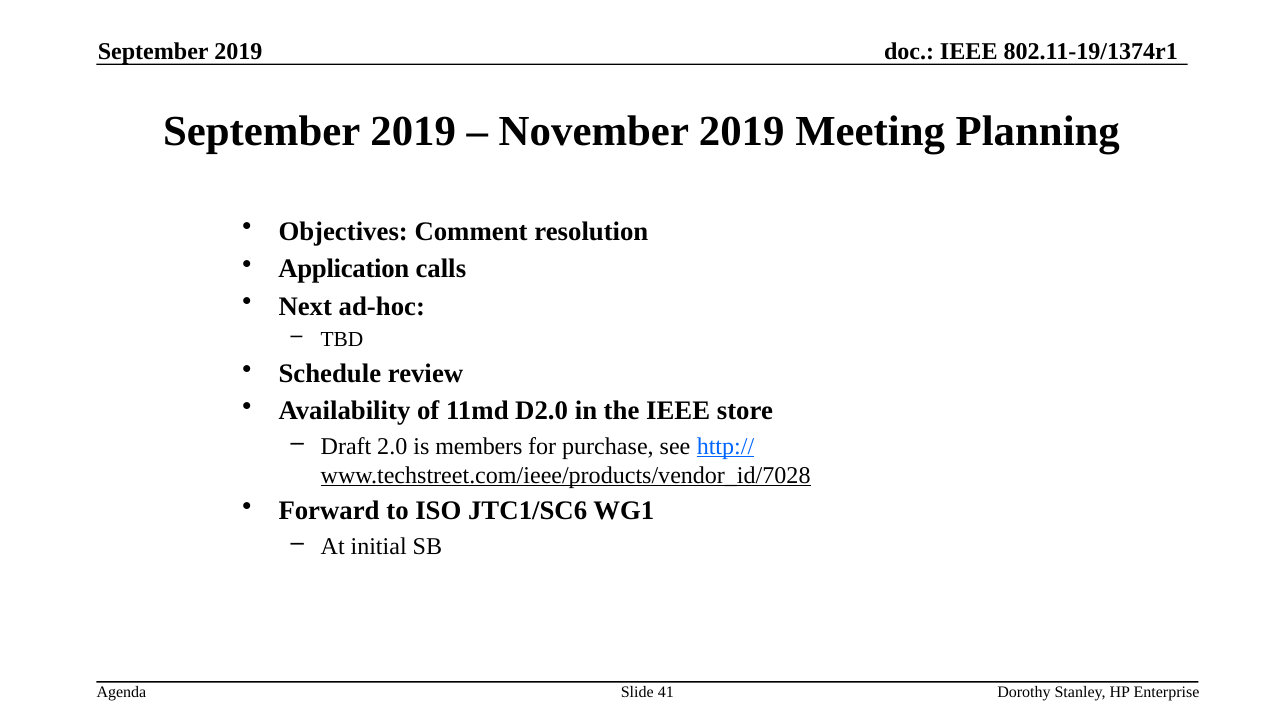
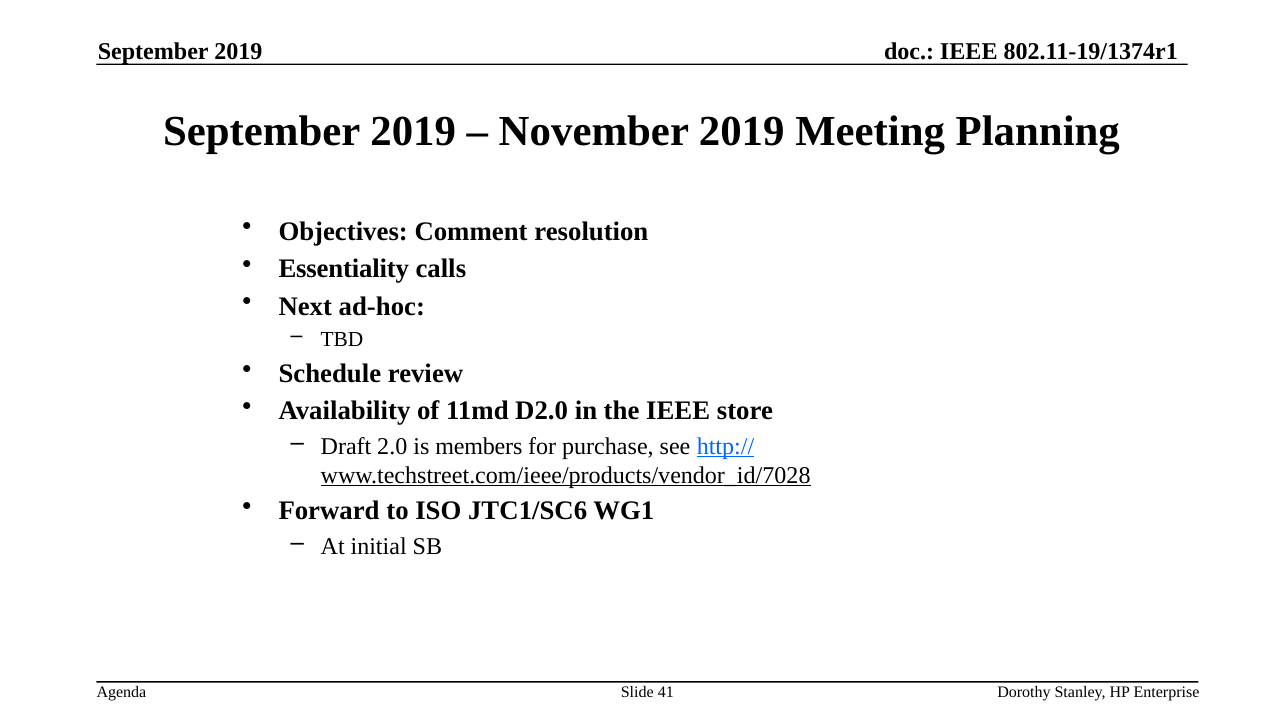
Application: Application -> Essentiality
